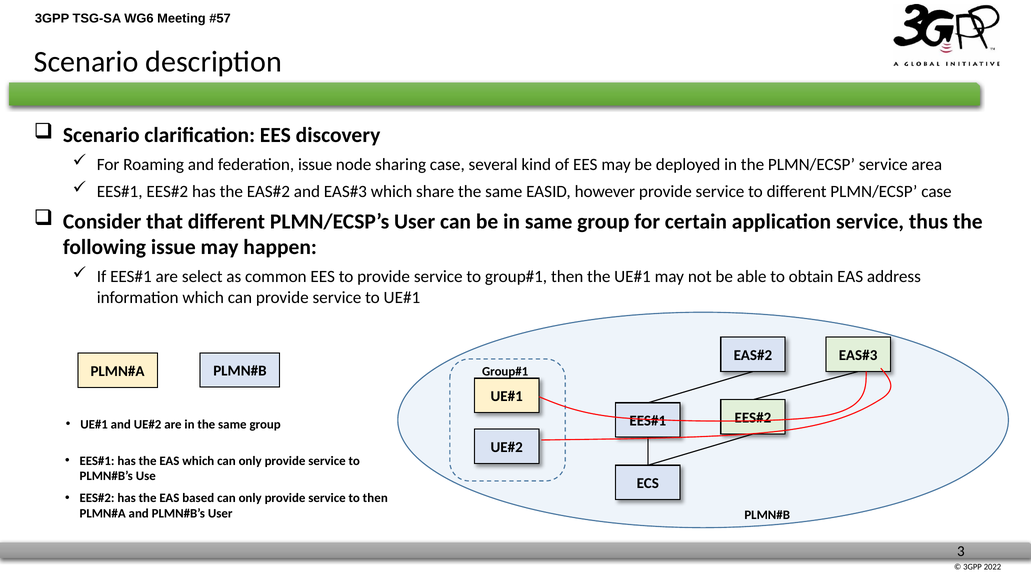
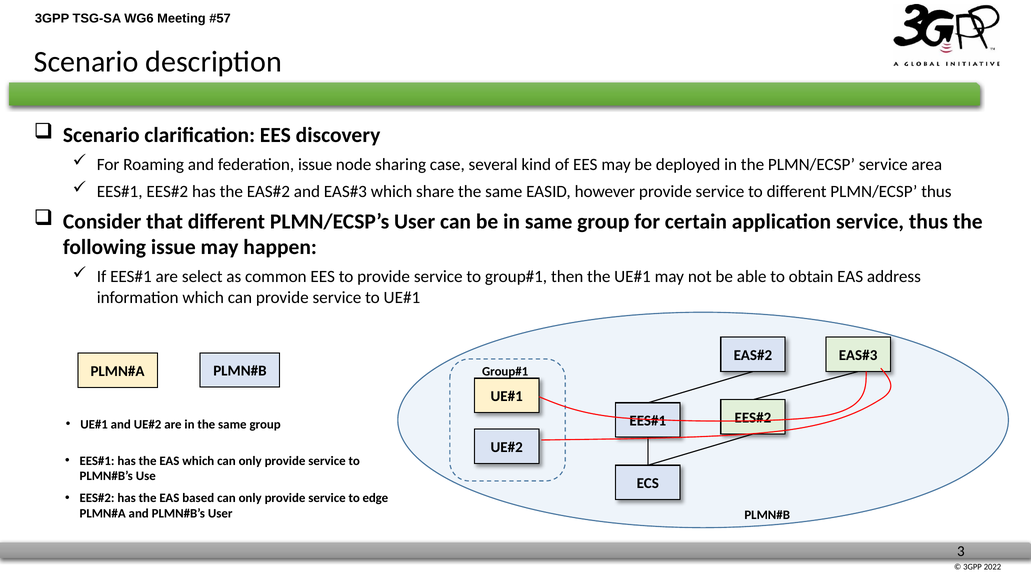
PLMN/ECSP case: case -> thus
to then: then -> edge
